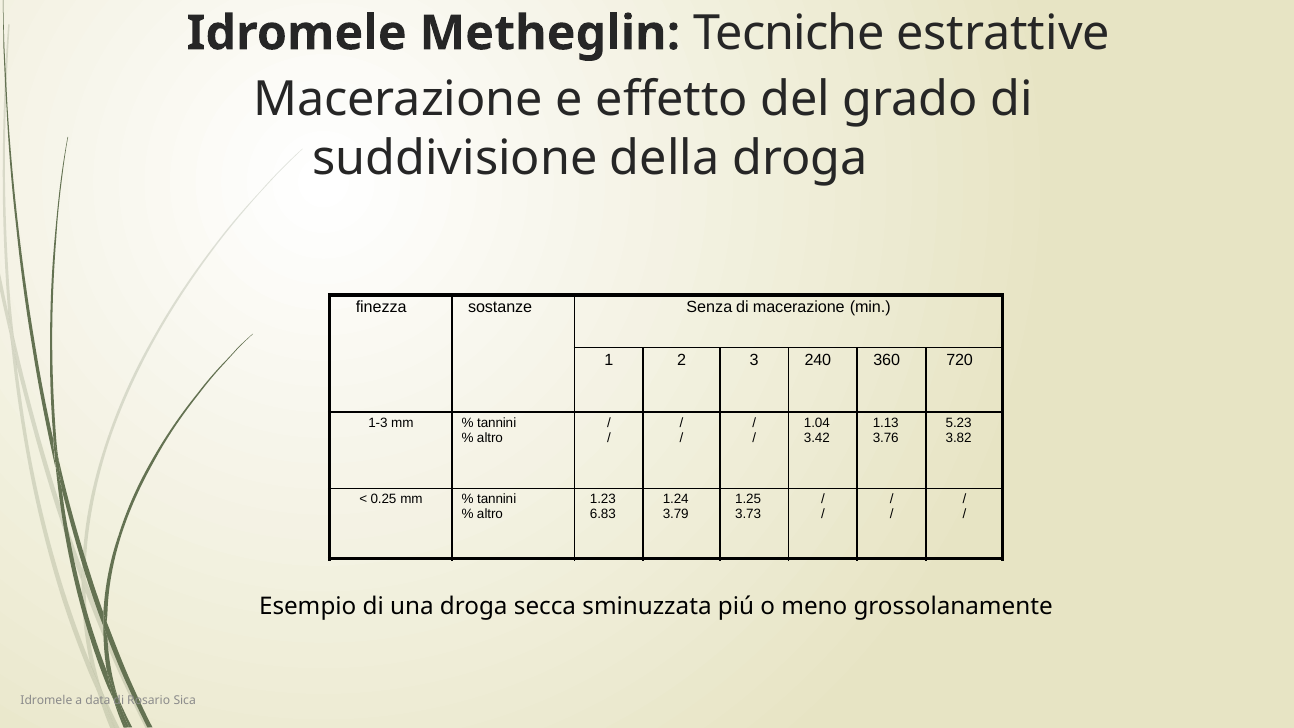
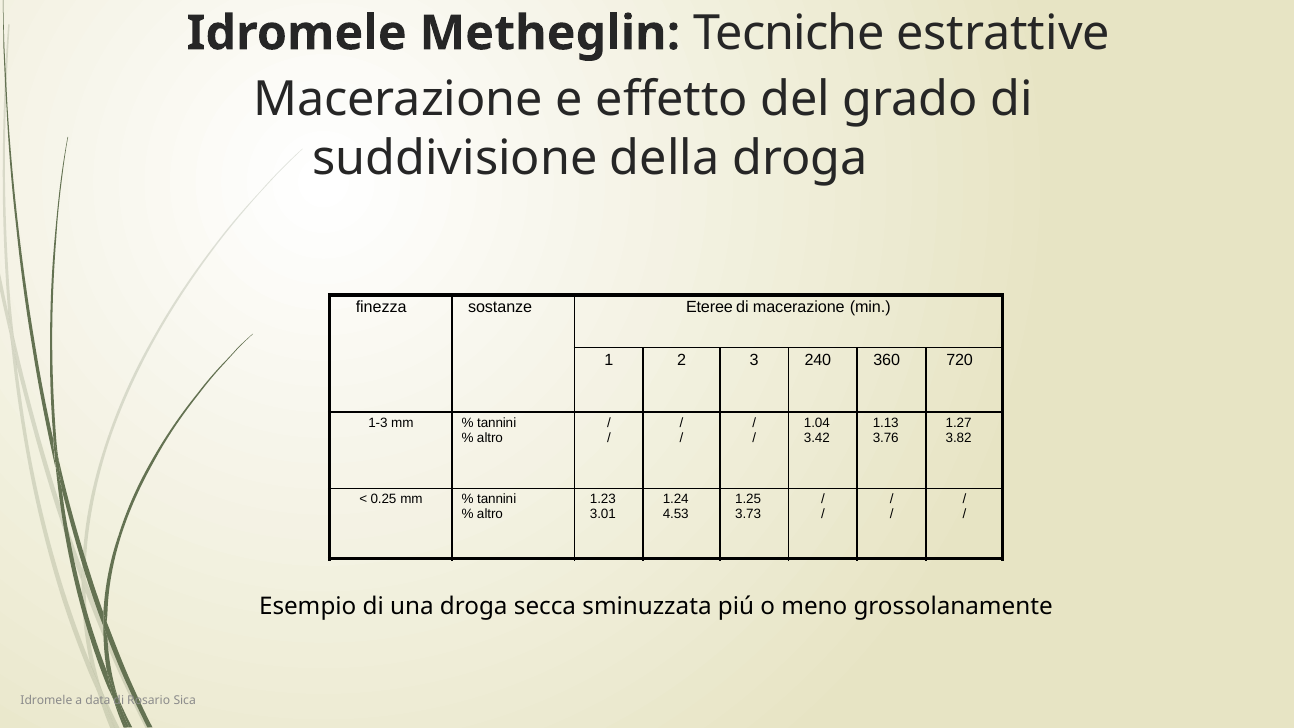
Senza: Senza -> Eteree
5.23: 5.23 -> 1.27
6.83: 6.83 -> 3.01
3.79: 3.79 -> 4.53
